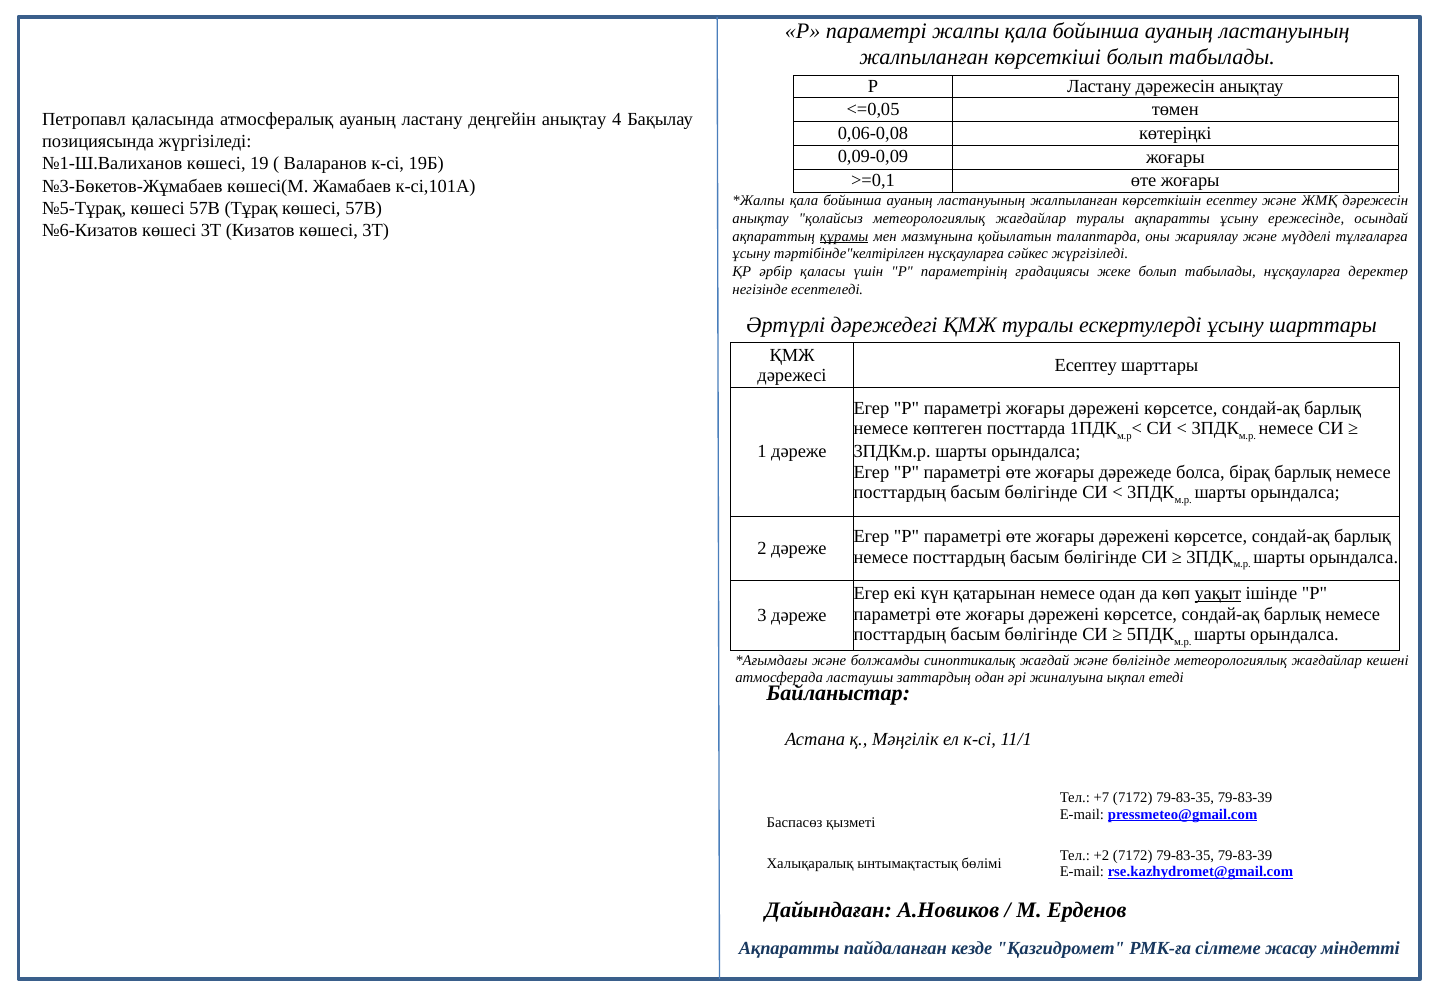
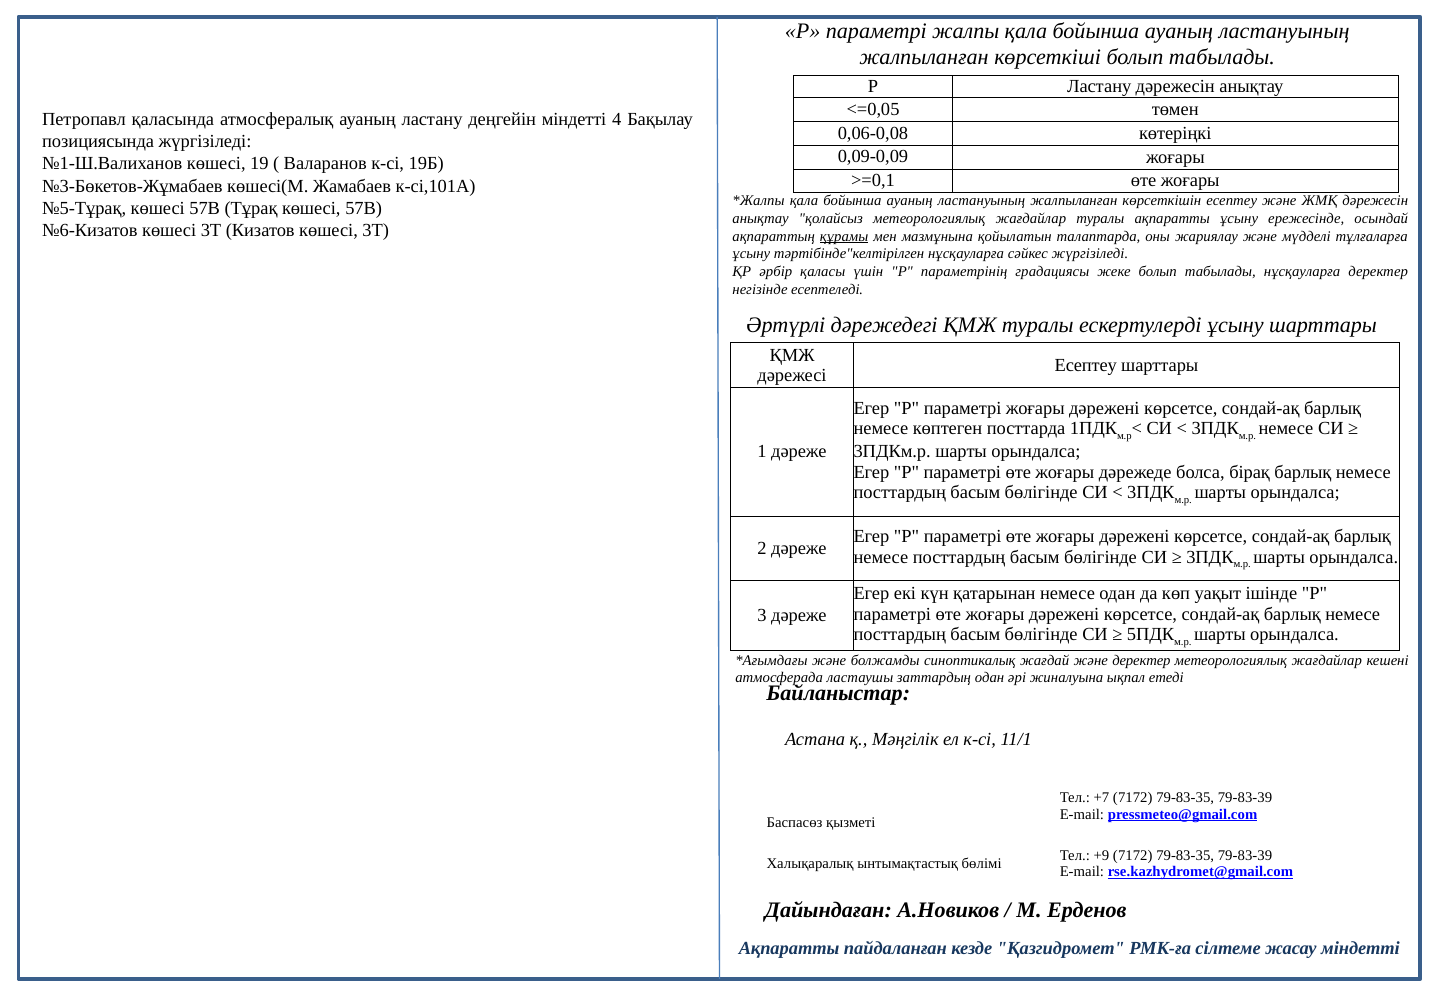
деңгейін анықтау: анықтау -> міндетті
уақыт underline: present -> none
және бөлігінде: бөлігінде -> деректер
+2: +2 -> +9
